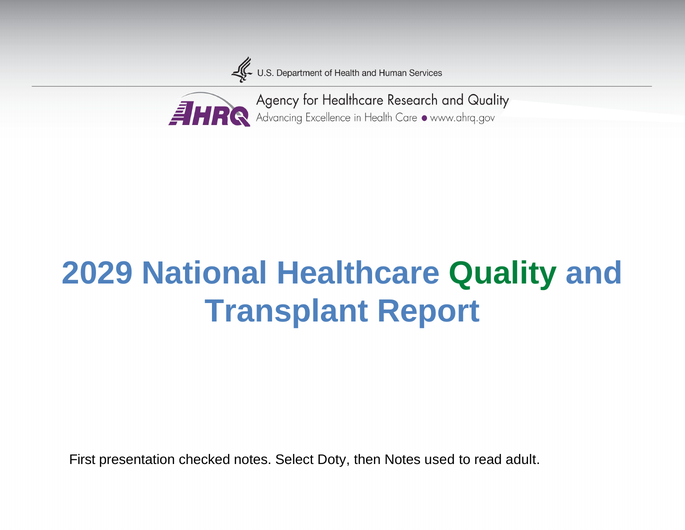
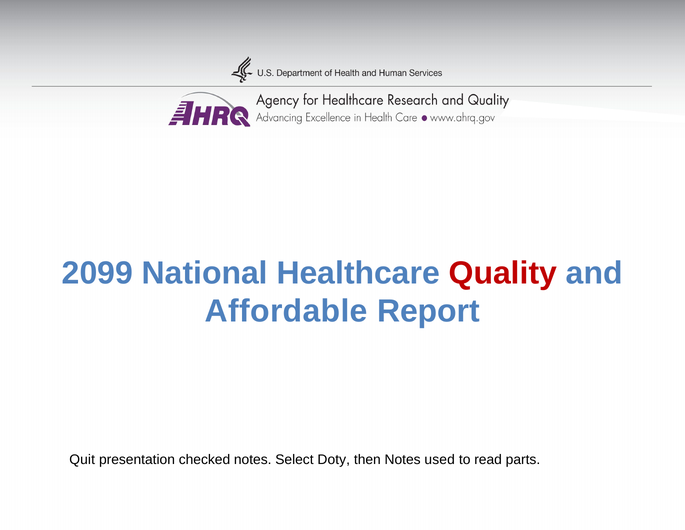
2029: 2029 -> 2099
Quality colour: green -> red
Transplant: Transplant -> Affordable
First: First -> Quit
adult: adult -> parts
